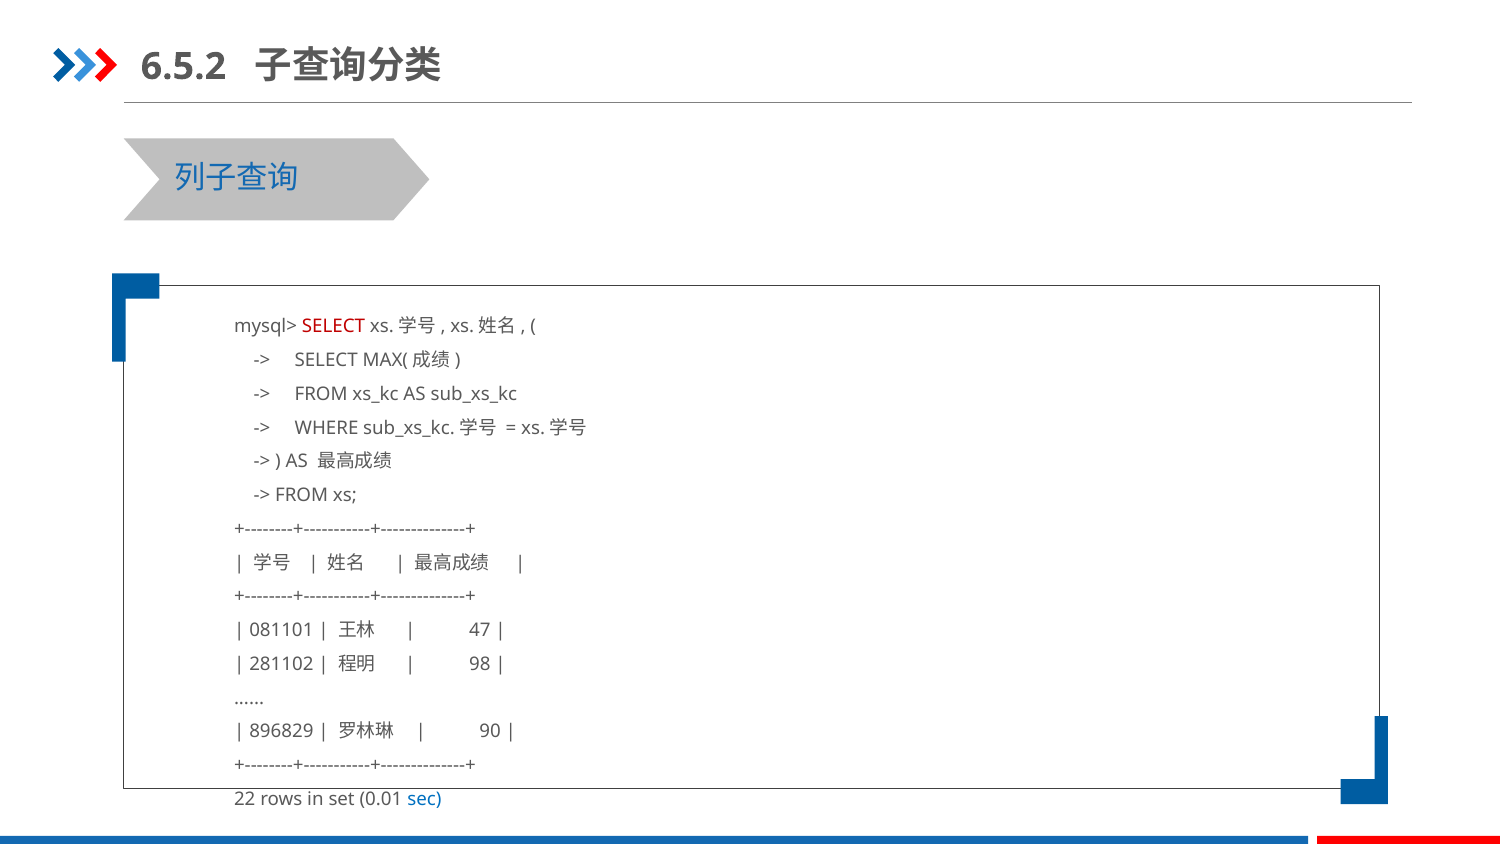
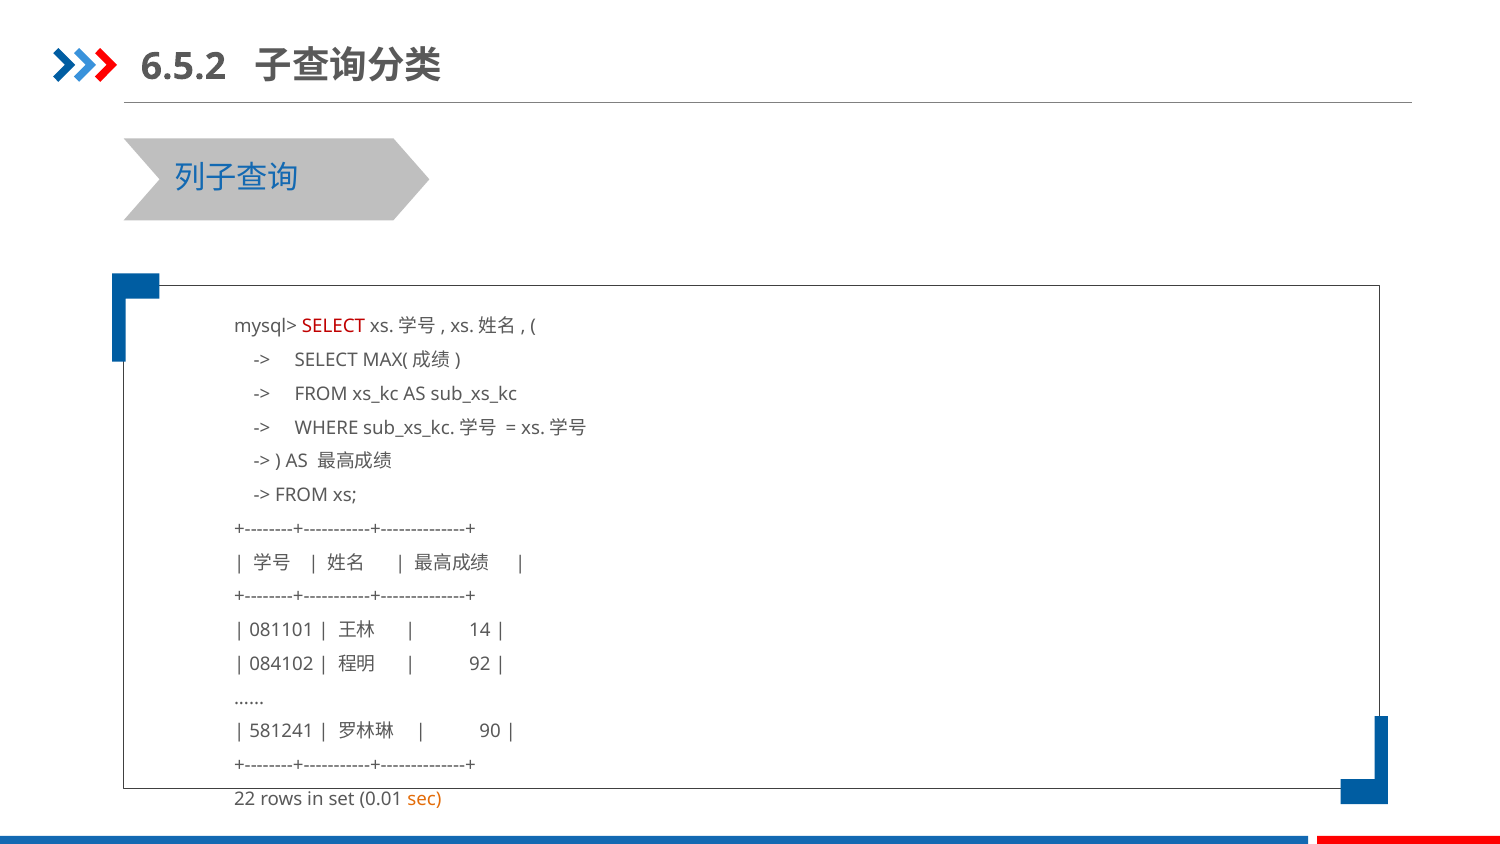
47: 47 -> 14
281102: 281102 -> 084102
98: 98 -> 92
896829: 896829 -> 581241
sec colour: blue -> orange
